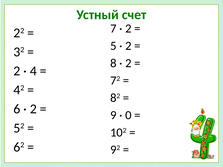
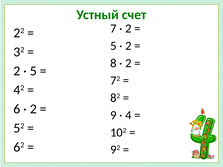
4 at (33, 71): 4 -> 5
0: 0 -> 4
